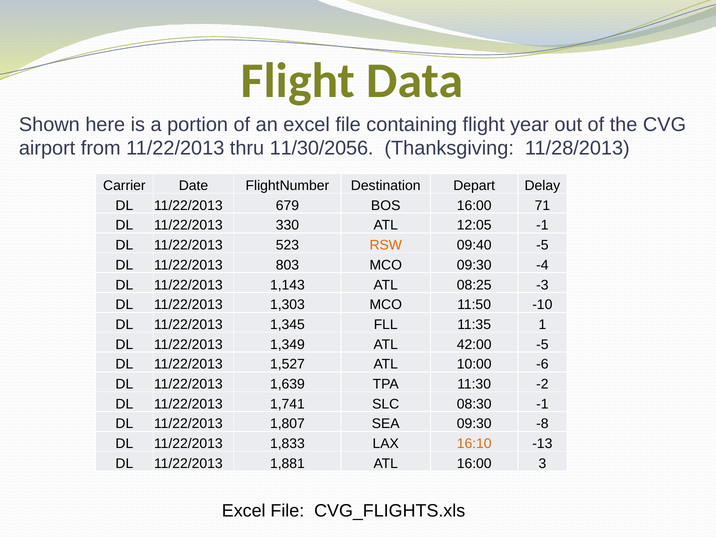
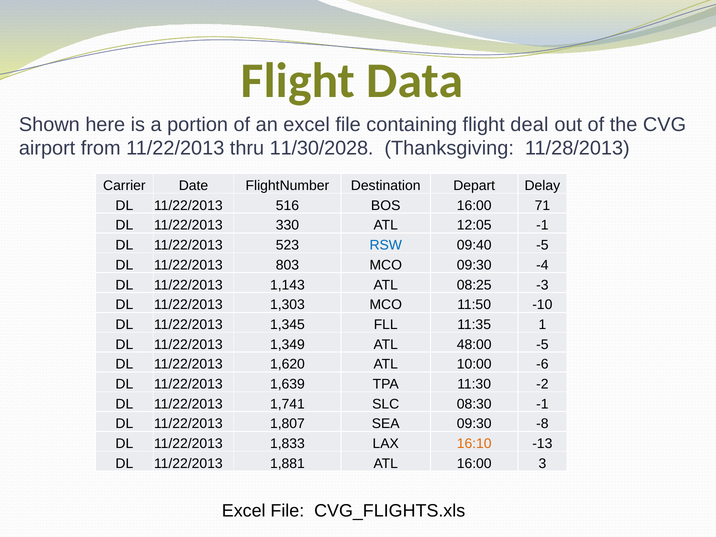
year: year -> deal
11/30/2056: 11/30/2056 -> 11/30/2028
679: 679 -> 516
RSW colour: orange -> blue
42:00: 42:00 -> 48:00
1,527: 1,527 -> 1,620
